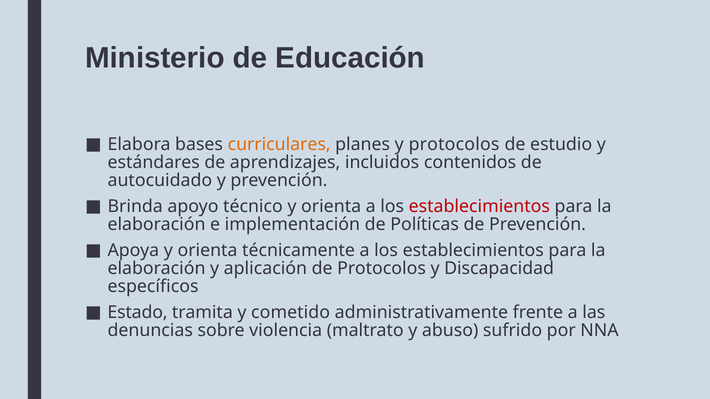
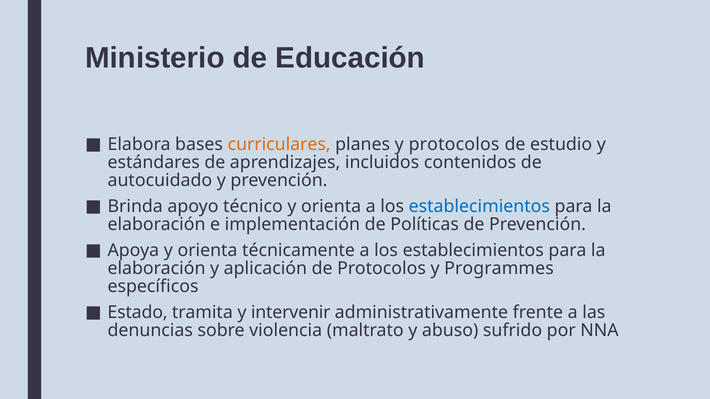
establecimientos at (479, 206) colour: red -> blue
Discapacidad: Discapacidad -> Programmes
cometido: cometido -> intervenir
